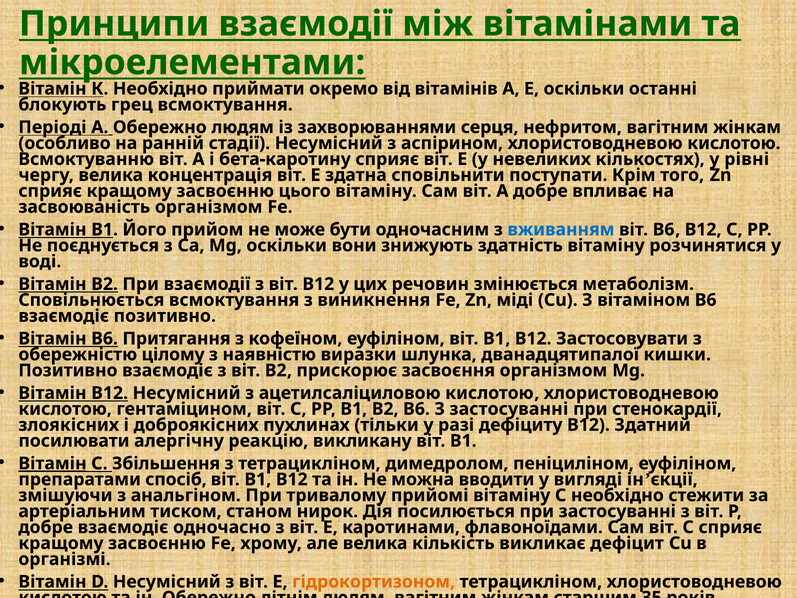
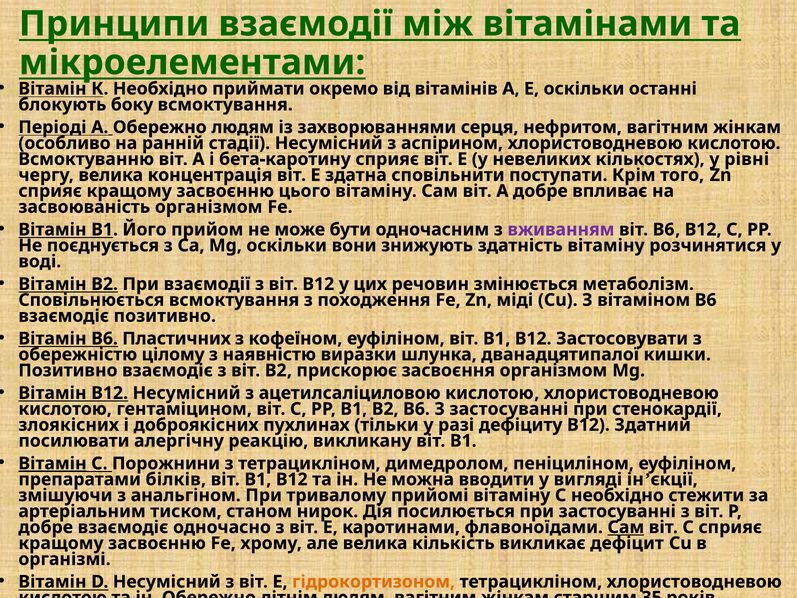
грец: грец -> боку
вживанням colour: blue -> purple
виникнення: виникнення -> походження
Притягання: Притягання -> Пластичних
Збільшення: Збільшення -> Порожнини
спосіб: спосіб -> білків
Сам at (626, 527) underline: none -> present
